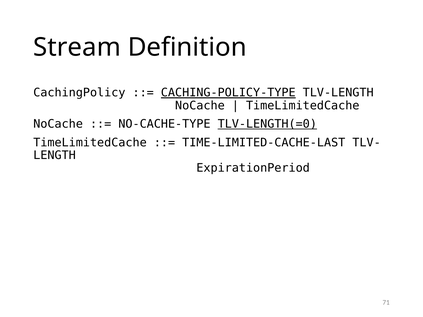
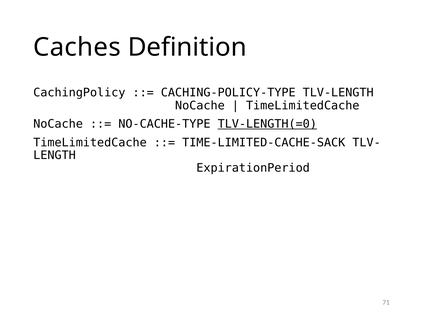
Stream: Stream -> Caches
CACHING-POLICY-TYPE underline: present -> none
TIME-LIMITED-CACHE-LAST: TIME-LIMITED-CACHE-LAST -> TIME-LIMITED-CACHE-SACK
